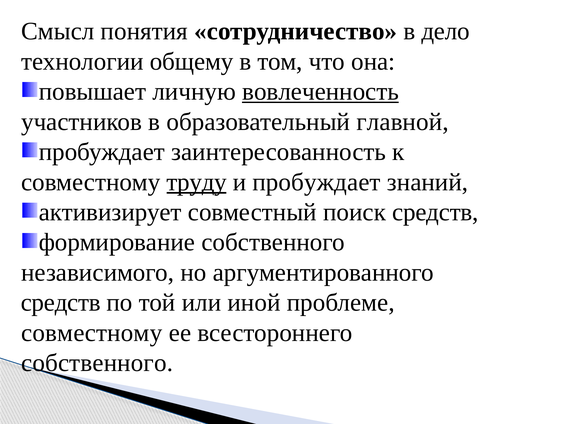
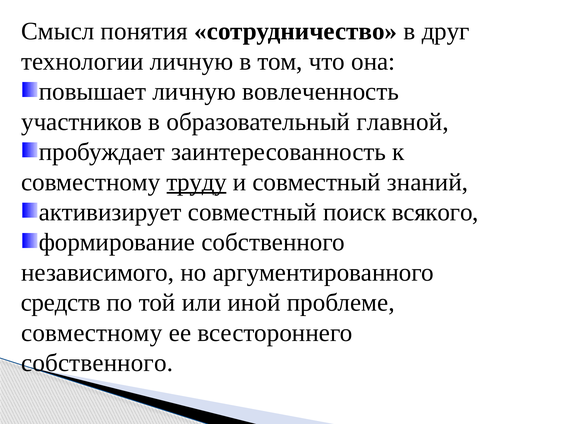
дело: дело -> друг
технологии общему: общему -> личную
вовлеченность underline: present -> none
и пробуждает: пробуждает -> совместный
поиск средств: средств -> всякого
